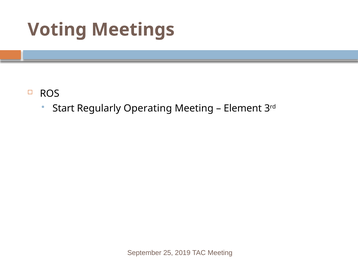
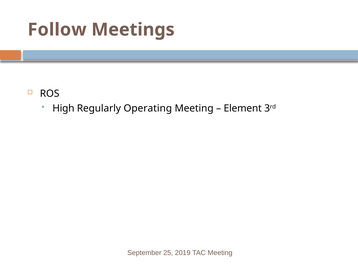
Voting: Voting -> Follow
Start: Start -> High
